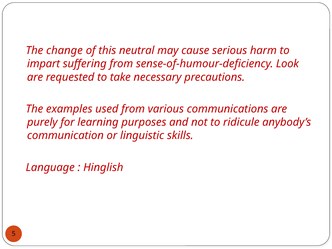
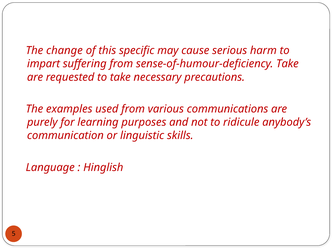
neutral: neutral -> specific
sense-of-humour-deficiency Look: Look -> Take
